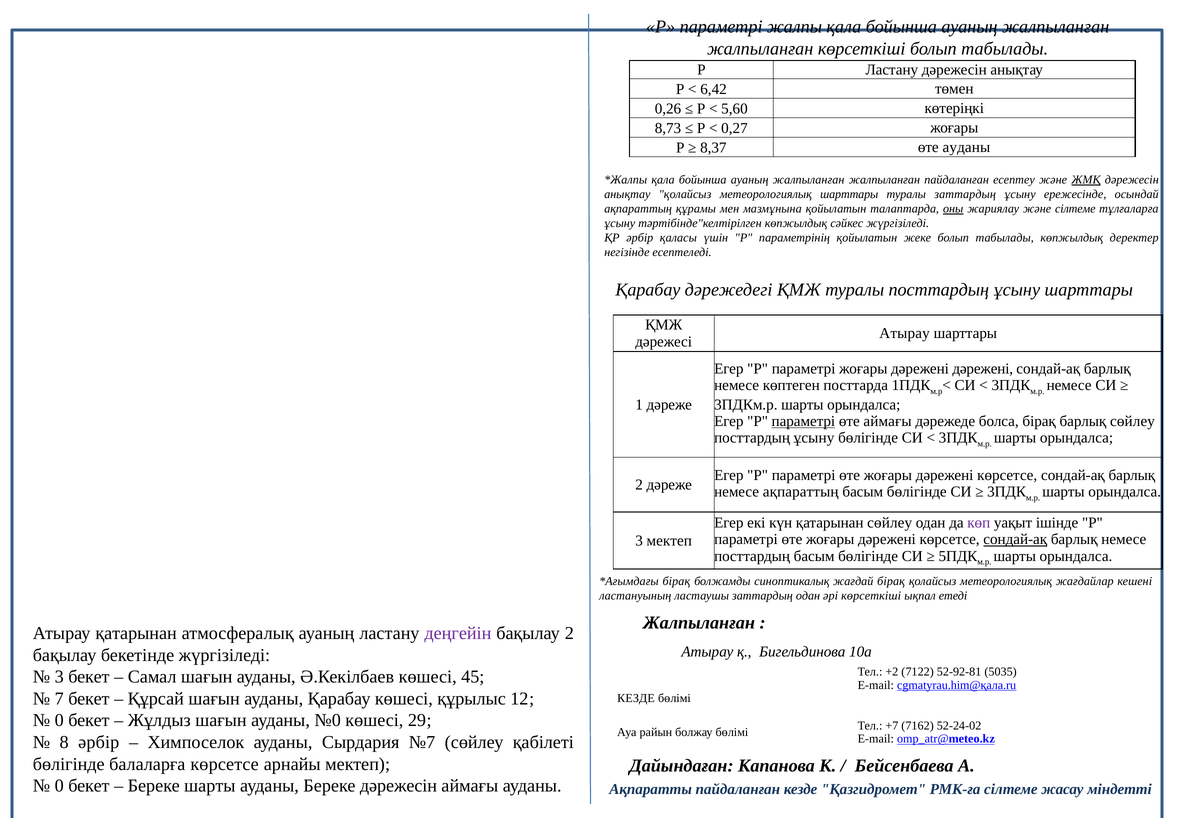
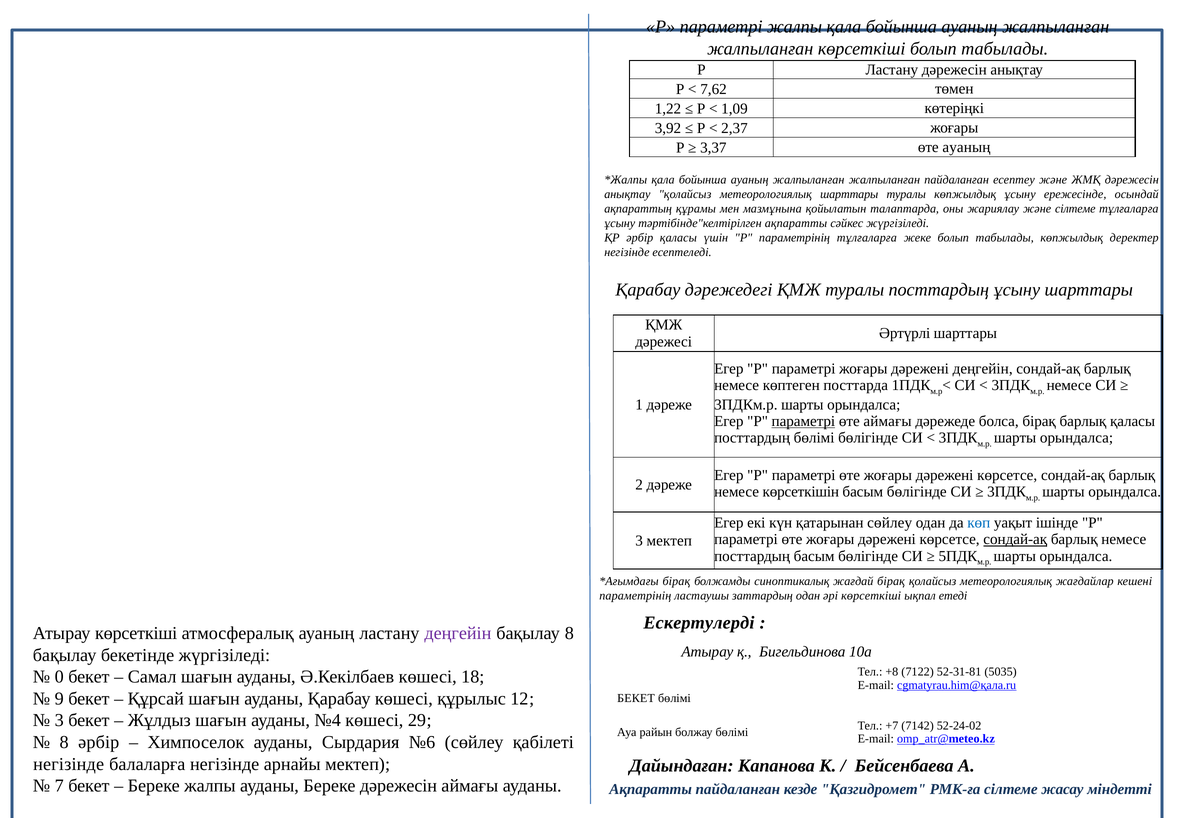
6,42: 6,42 -> 7,62
0,26: 0,26 -> 1,22
5,60: 5,60 -> 1,09
8,73: 8,73 -> 3,92
0,27: 0,27 -> 2,37
8,37: 8,37 -> 3,37
өте ауданы: ауданы -> ауаның
ЖМҚ underline: present -> none
туралы заттардың: заттардың -> көпжылдық
оны underline: present -> none
тәртібінде"келтірілген көпжылдық: көпжылдық -> ақпаратты
параметрінің қойылатын: қойылатын -> тұлғаларға
Атырау at (905, 333): Атырау -> Әртүрлі
дәрежені дәрежені: дәрежені -> деңгейін
барлық сөйлеу: сөйлеу -> қаласы
ұсыну at (814, 438): ұсыну -> бөлімі
немесе ақпараттың: ақпараттың -> көрсеткішін
көп colour: purple -> blue
ластануының at (635, 596): ластануының -> параметрінің
Жалпыланған at (699, 622): Жалпыланған -> Ескертулерді
Атырау қатарынан: қатарынан -> көрсеткіші
бақылау 2: 2 -> 8
+2: +2 -> +8
52-92-81: 52-92-81 -> 52-31-81
3 at (59, 677): 3 -> 0
45: 45 -> 18
7: 7 -> 9
КЕЗДЕ at (636, 698): КЕЗДЕ -> БЕКЕТ
0 at (59, 720): 0 -> 3
№0: №0 -> №4
7162: 7162 -> 7142
№7: №7 -> №6
бөлігінде at (69, 764): бөлігінде -> негізінде
балаларға көрсетсе: көрсетсе -> негізінде
0 at (59, 786): 0 -> 7
Береке шарты: шарты -> жалпы
